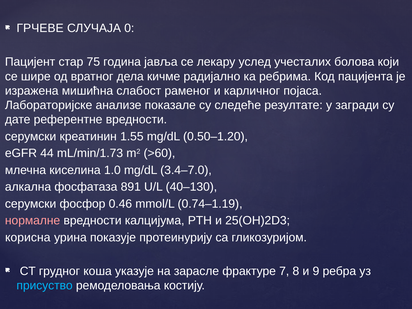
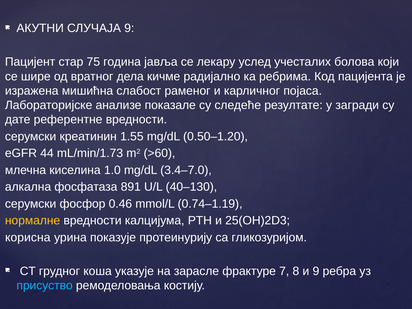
ГРЧЕВЕ: ГРЧЕВЕ -> АКУТНИ
СЛУЧАЈА 0: 0 -> 9
нормалне colour: pink -> yellow
